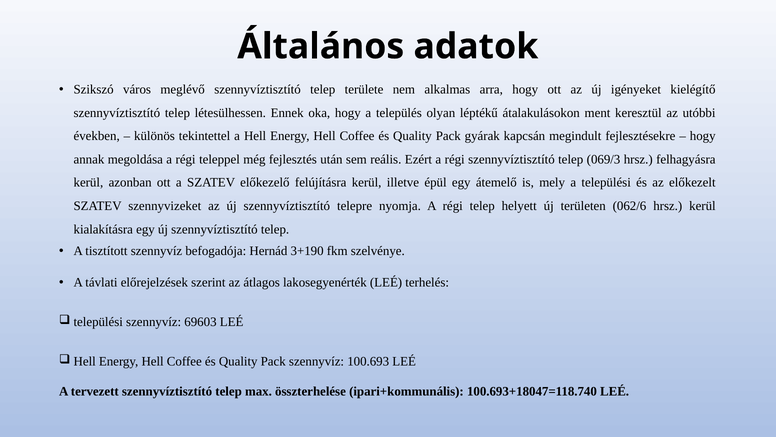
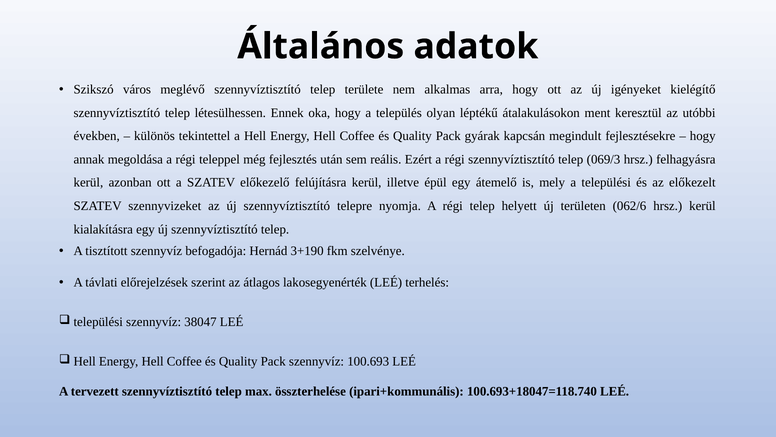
69603: 69603 -> 38047
